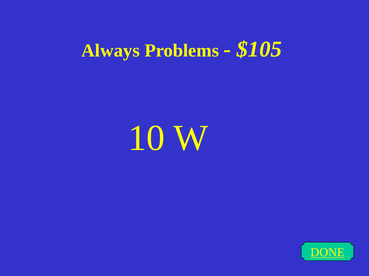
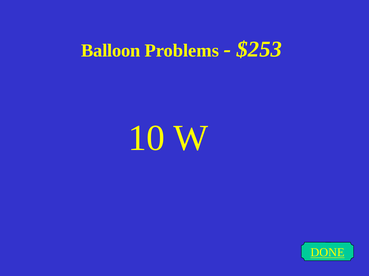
Always: Always -> Balloon
$105: $105 -> $253
